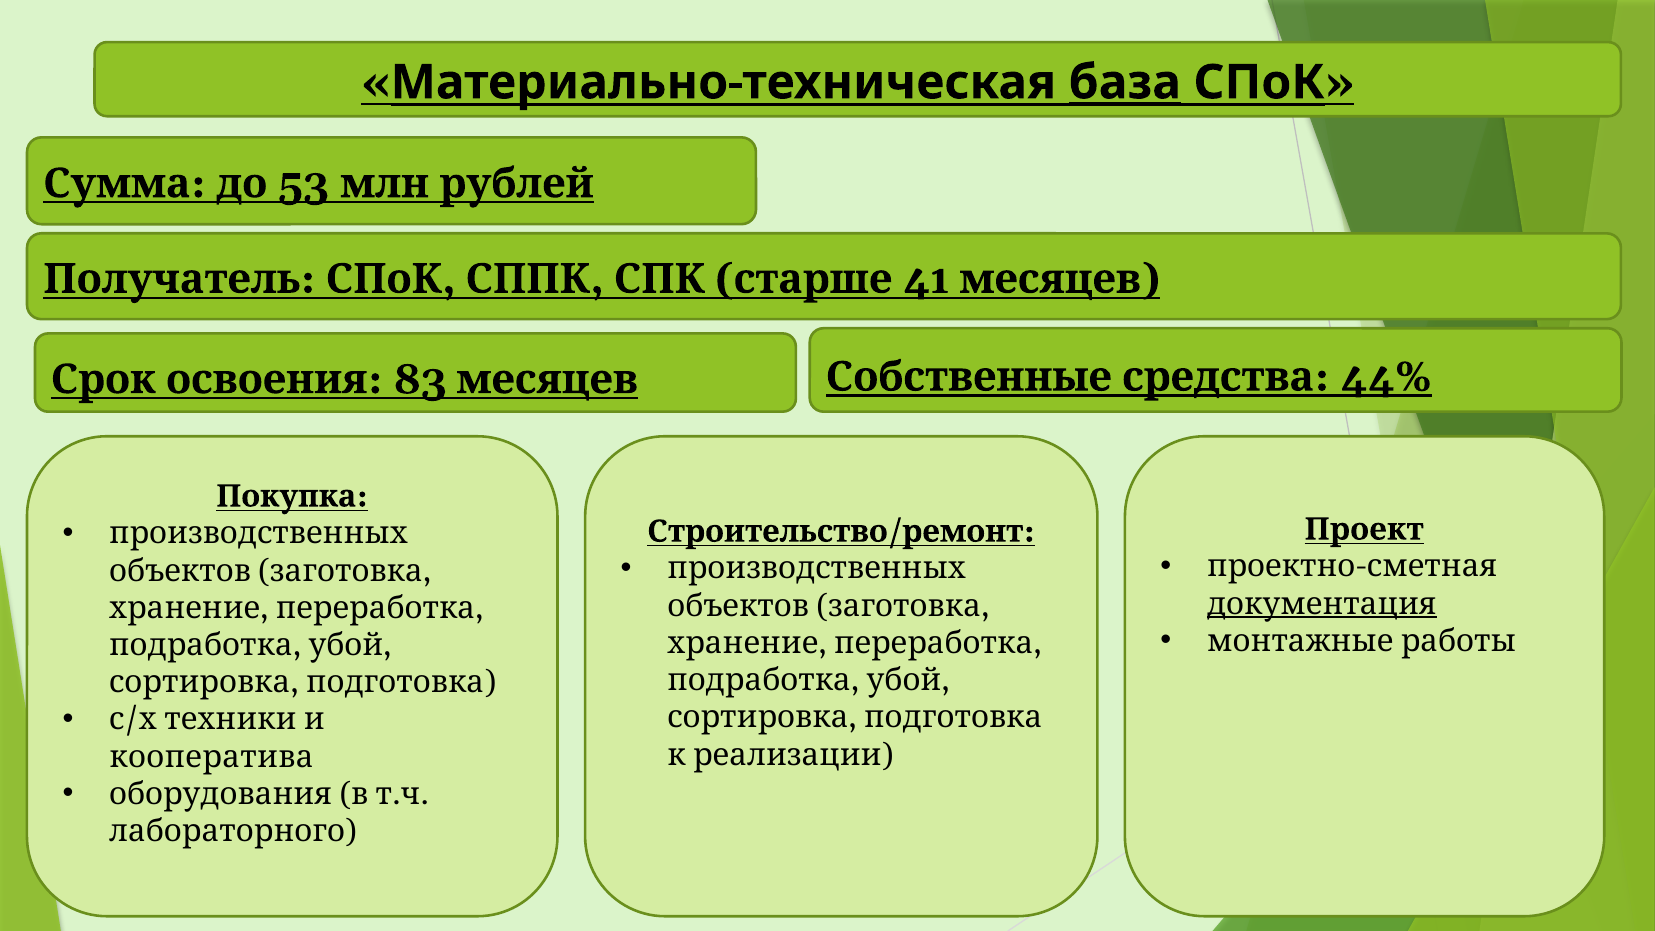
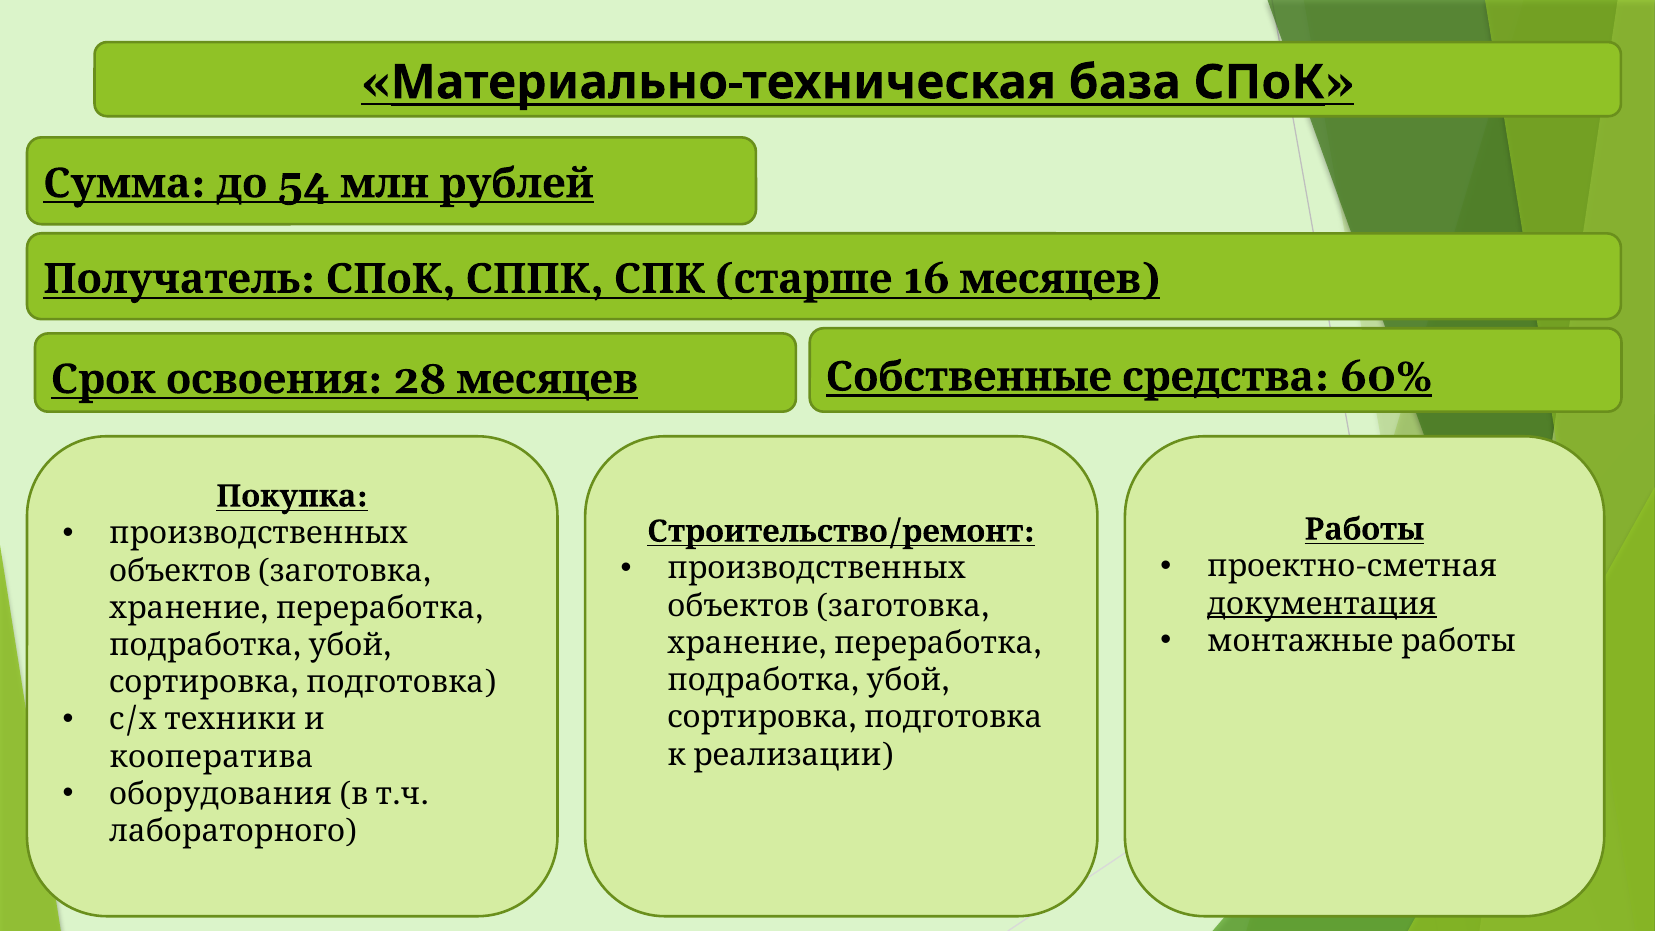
база underline: present -> none
53: 53 -> 54
41: 41 -> 16
44%: 44% -> 60%
83: 83 -> 28
Проект: Проект -> Работы
